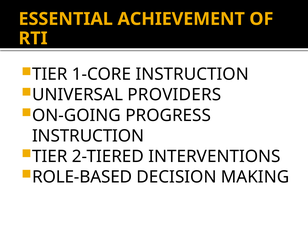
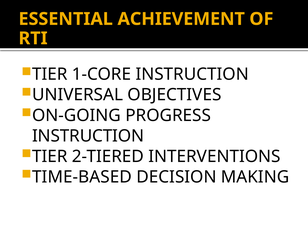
PROVIDERS: PROVIDERS -> OBJECTIVES
ROLE-BASED: ROLE-BASED -> TIME-BASED
